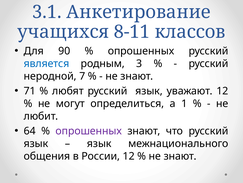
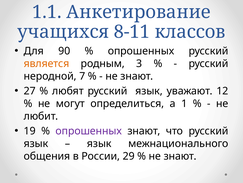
3.1: 3.1 -> 1.1
является colour: blue -> orange
71: 71 -> 27
64: 64 -> 19
России 12: 12 -> 29
